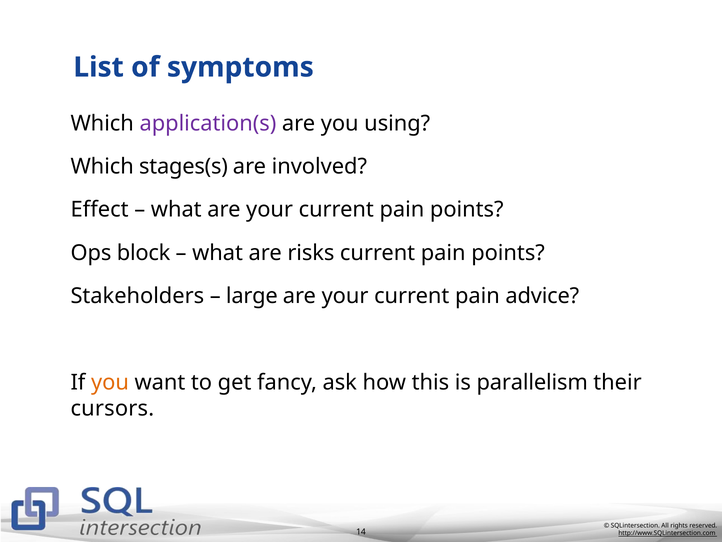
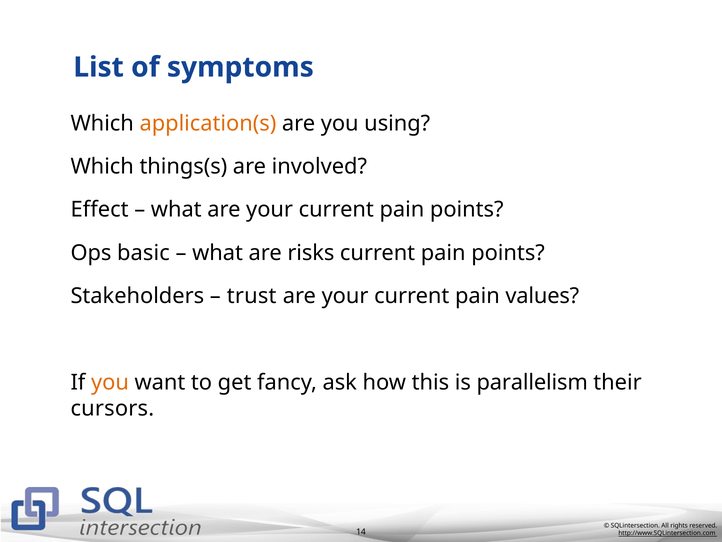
application(s colour: purple -> orange
stages(s: stages(s -> things(s
block: block -> basic
large: large -> trust
advice: advice -> values
